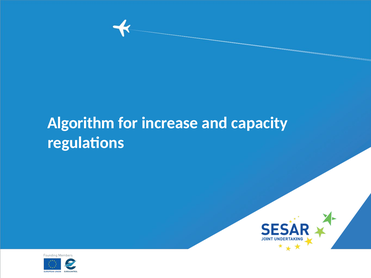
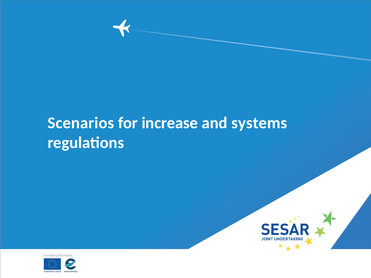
Algorithm: Algorithm -> Scenarios
capacity: capacity -> systems
